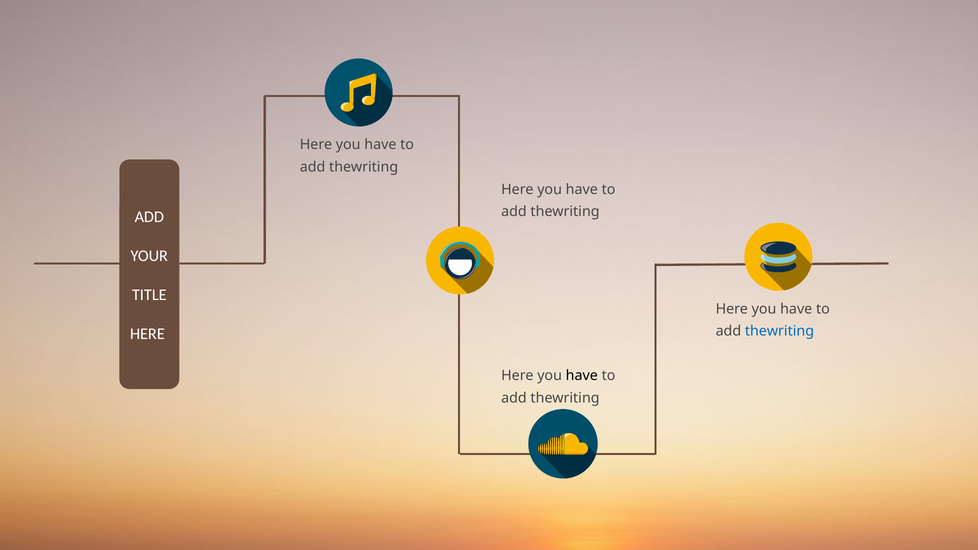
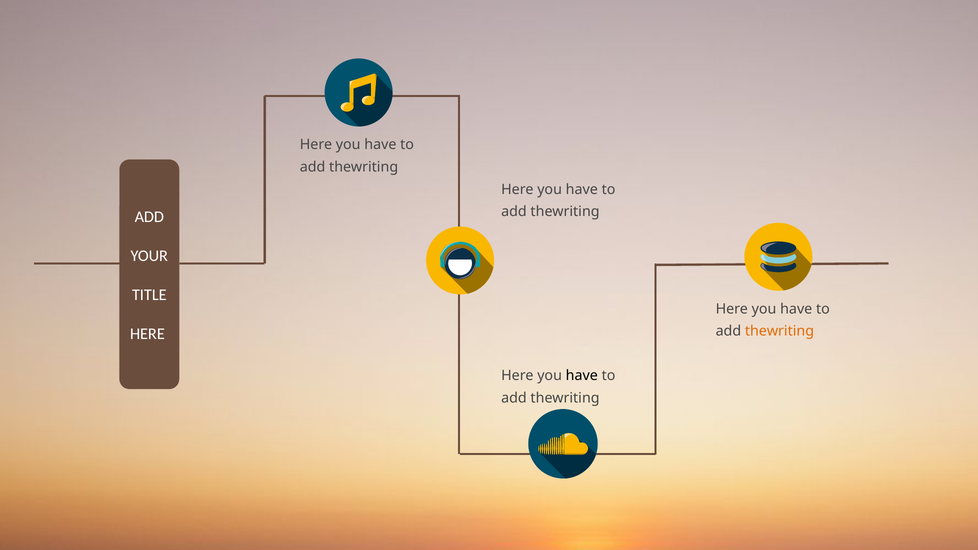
thewriting at (779, 331) colour: blue -> orange
